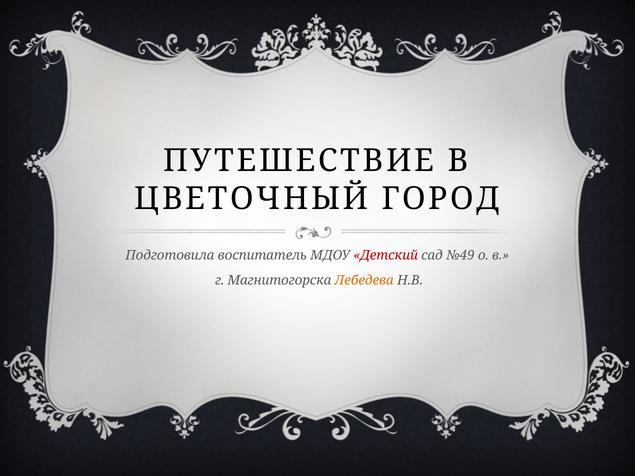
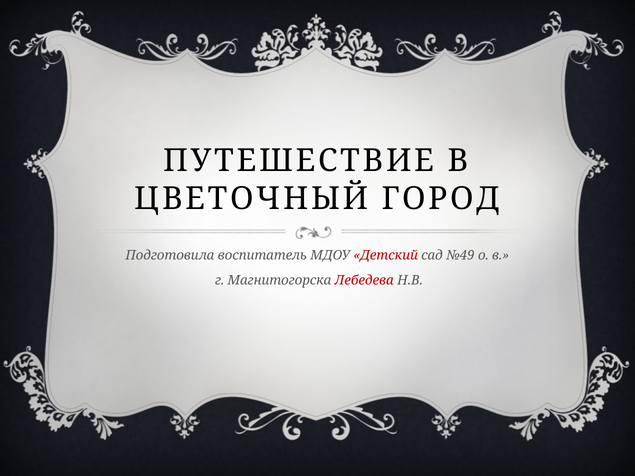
Лебедева colour: orange -> red
